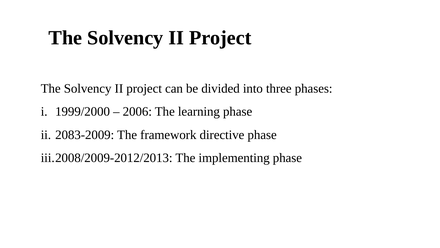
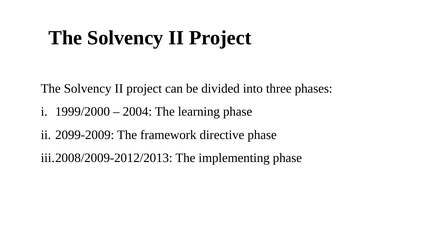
2006: 2006 -> 2004
2083-2009: 2083-2009 -> 2099-2009
